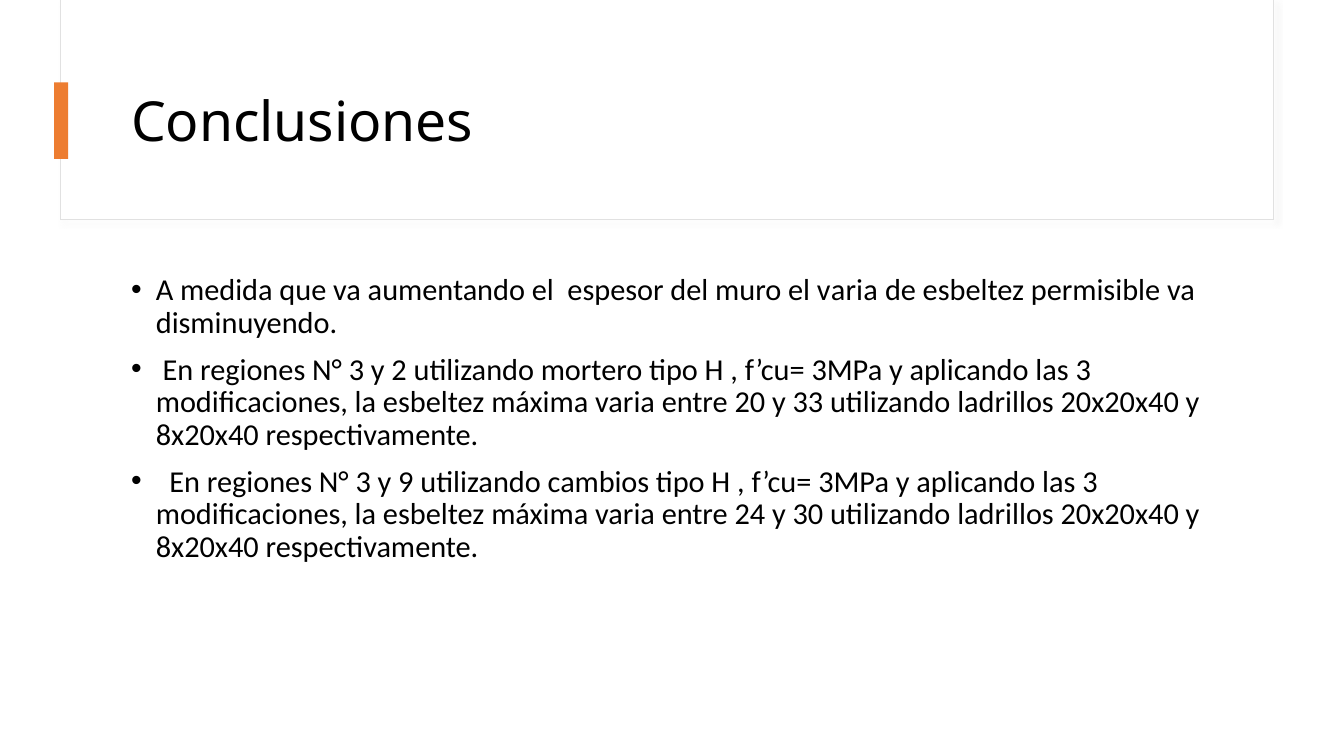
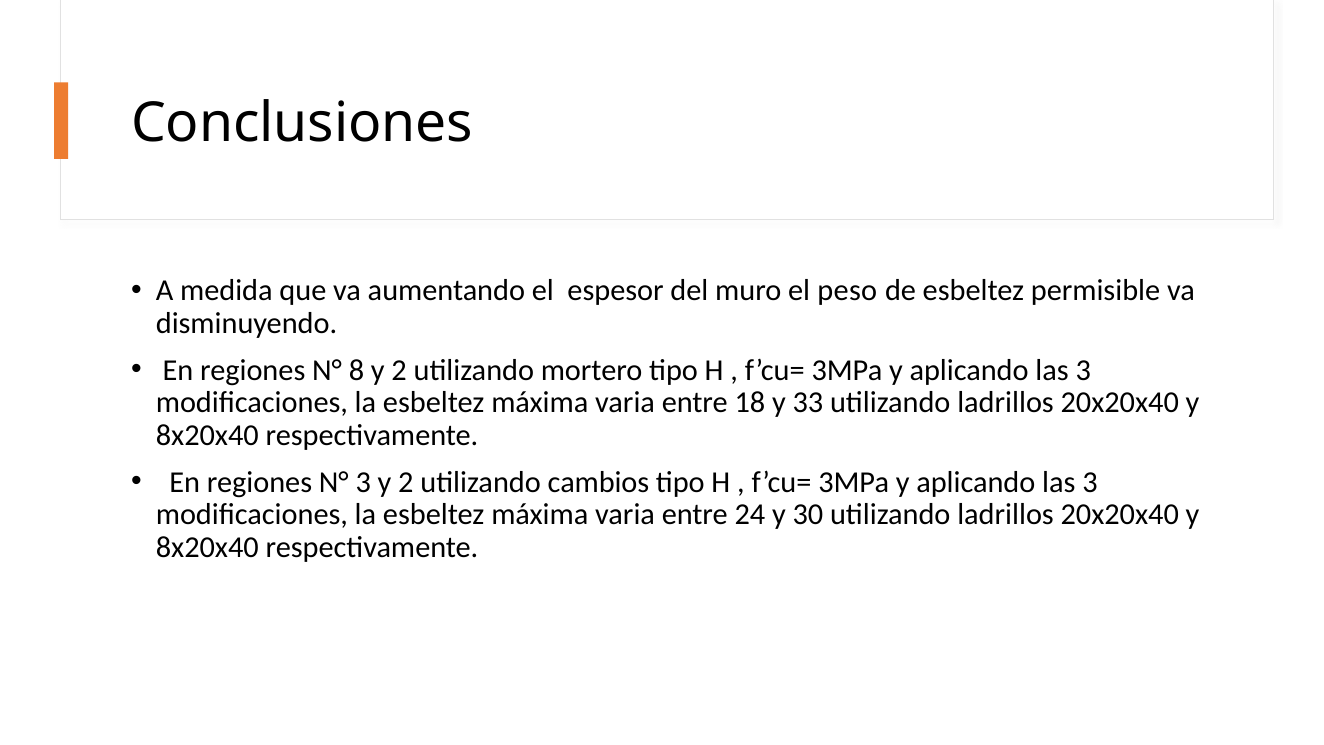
el varia: varia -> peso
3 at (356, 370): 3 -> 8
20: 20 -> 18
3 y 9: 9 -> 2
